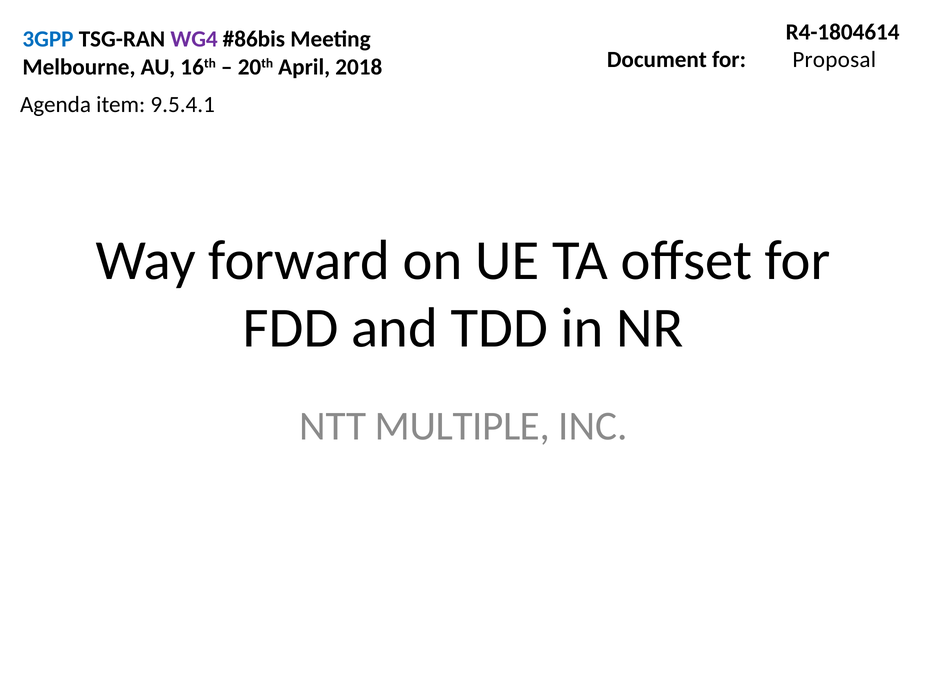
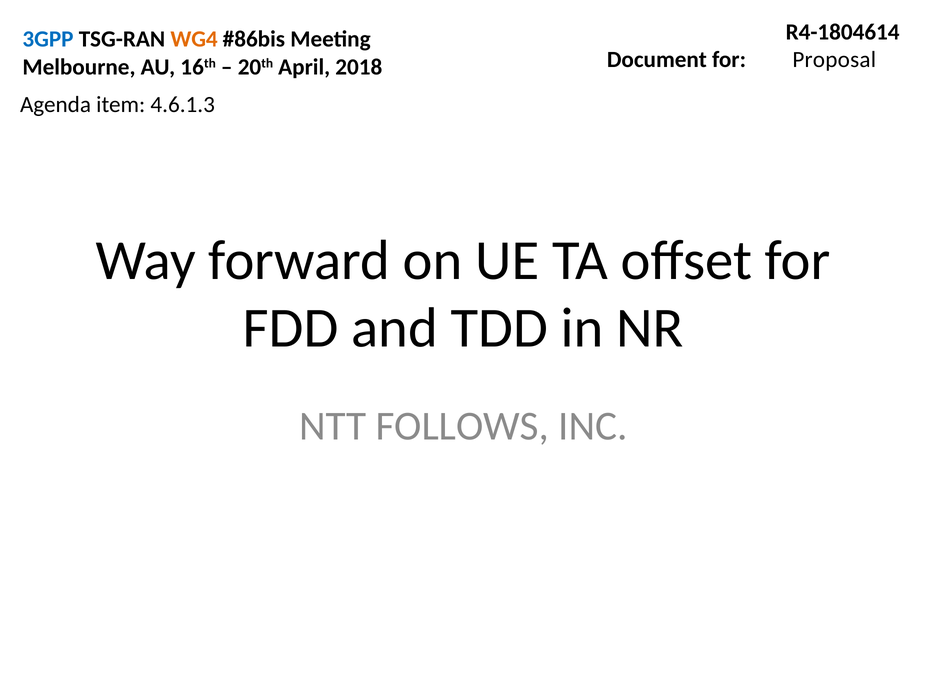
WG4 colour: purple -> orange
9.5.4.1: 9.5.4.1 -> 4.6.1.3
MULTIPLE: MULTIPLE -> FOLLOWS
